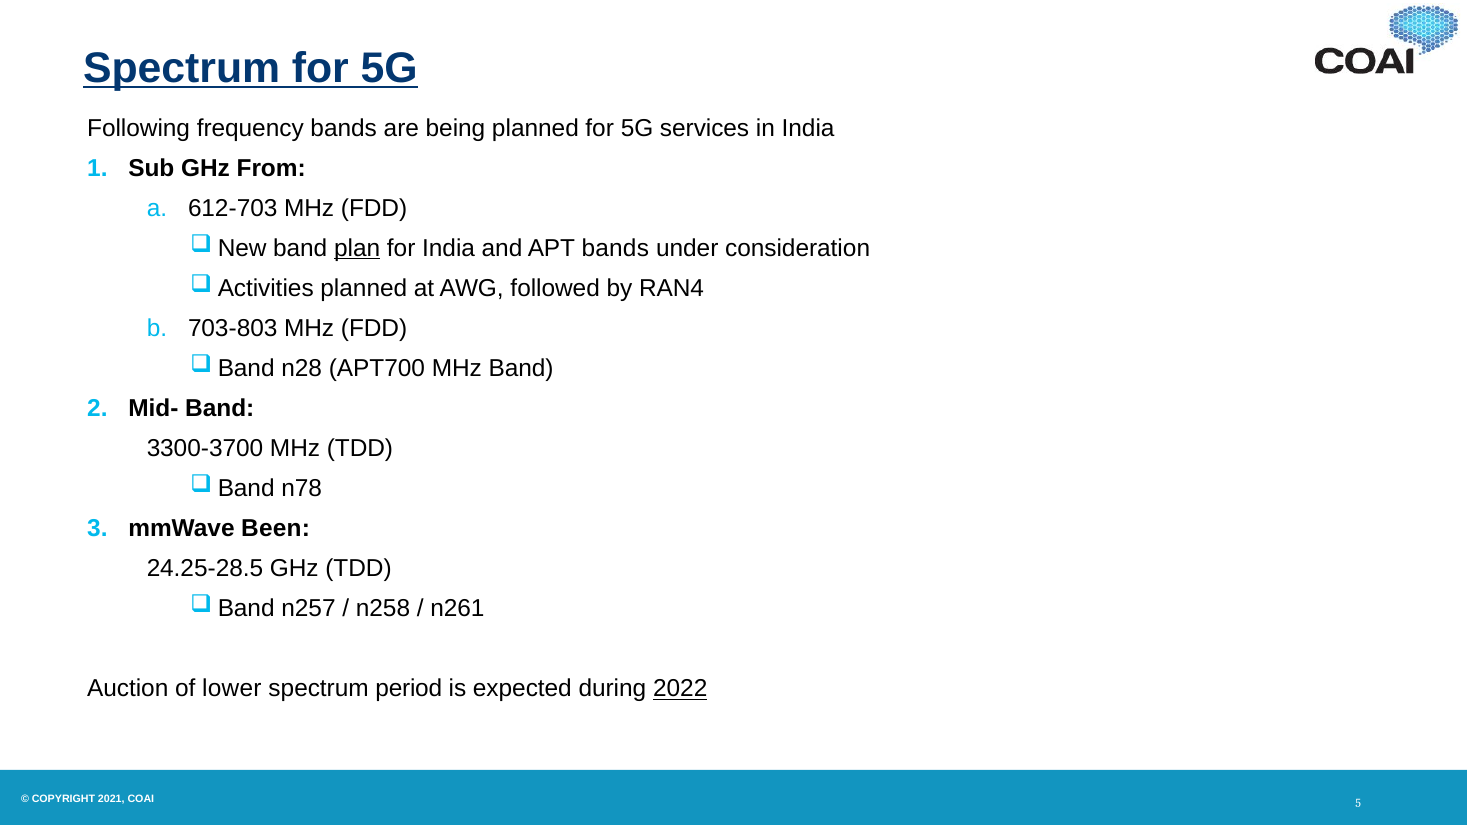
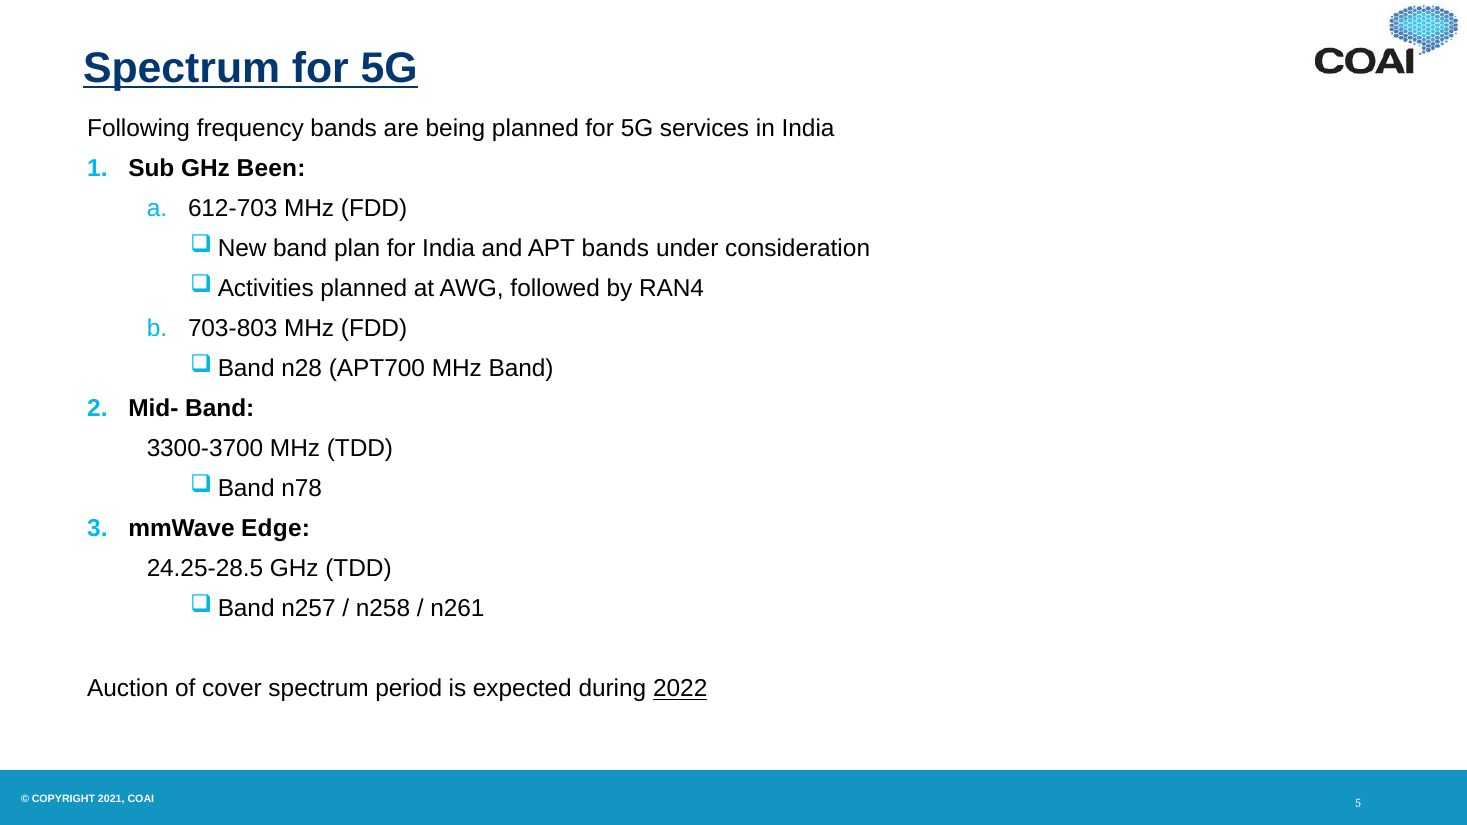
From: From -> Been
plan underline: present -> none
Been: Been -> Edge
lower: lower -> cover
